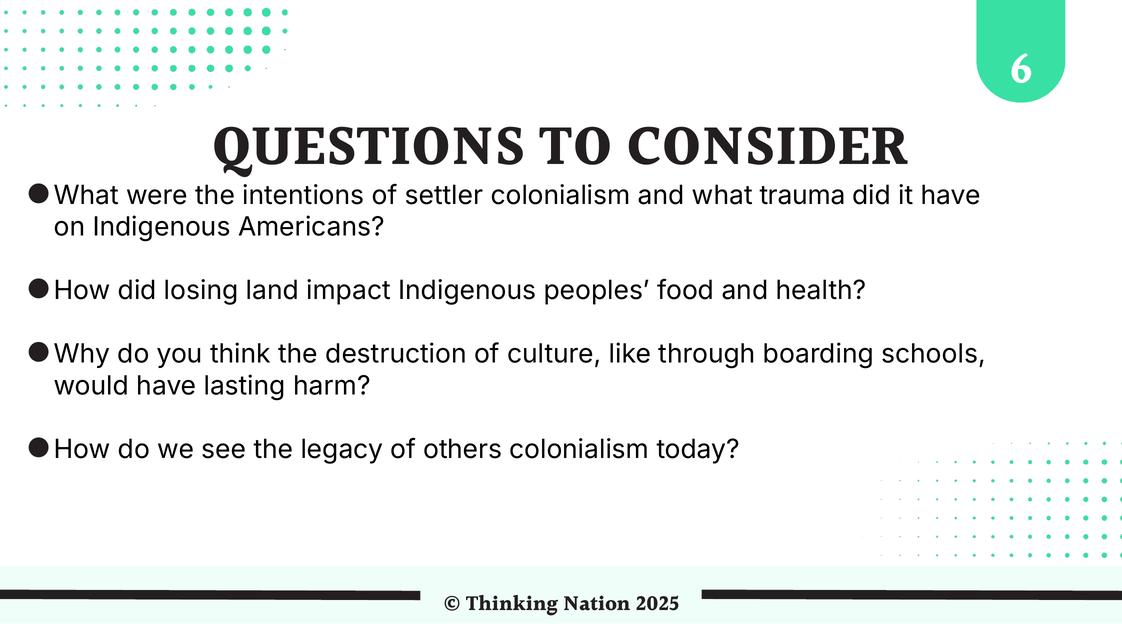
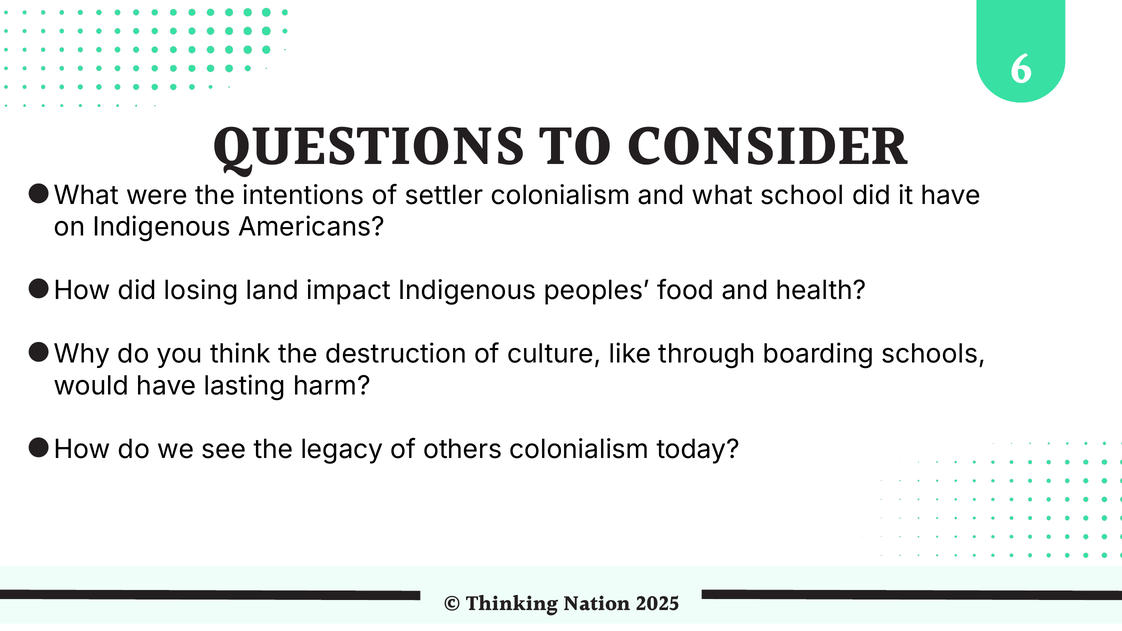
trauma: trauma -> school
